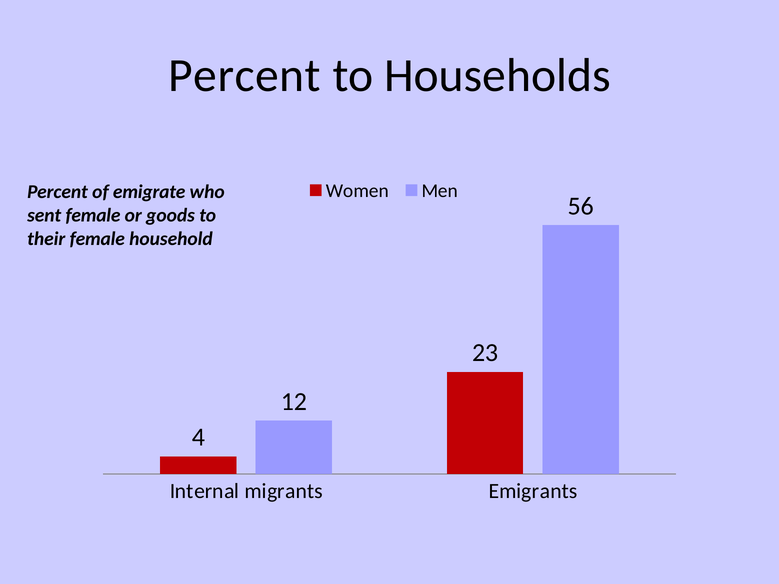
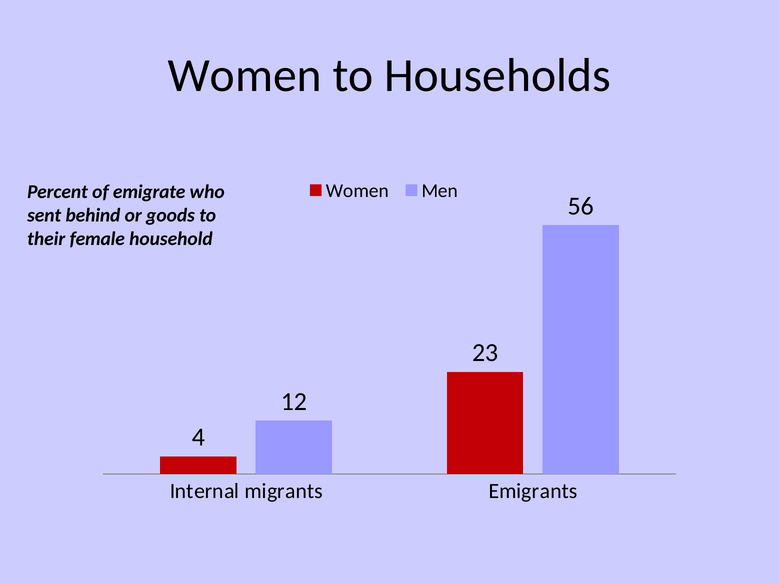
Percent at (245, 75): Percent -> Women
sent female: female -> behind
